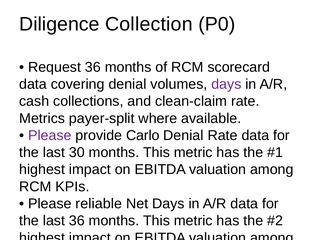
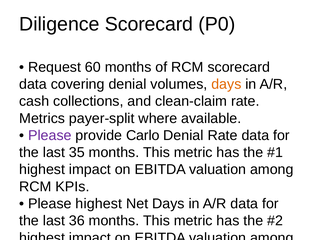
Diligence Collection: Collection -> Scorecard
Request 36: 36 -> 60
days at (226, 84) colour: purple -> orange
30: 30 -> 35
Please reliable: reliable -> highest
